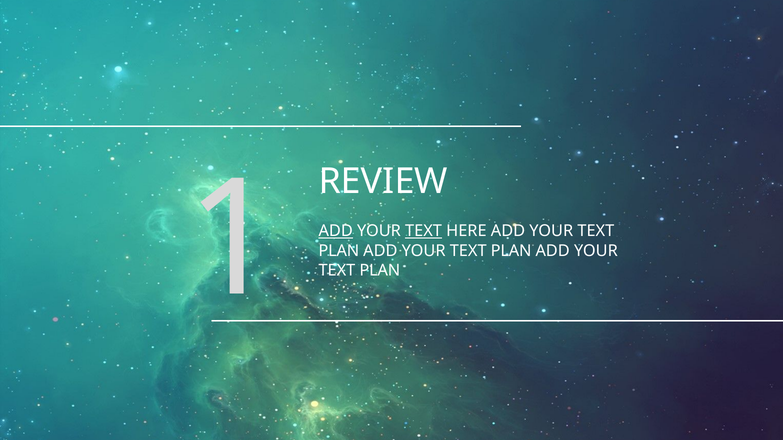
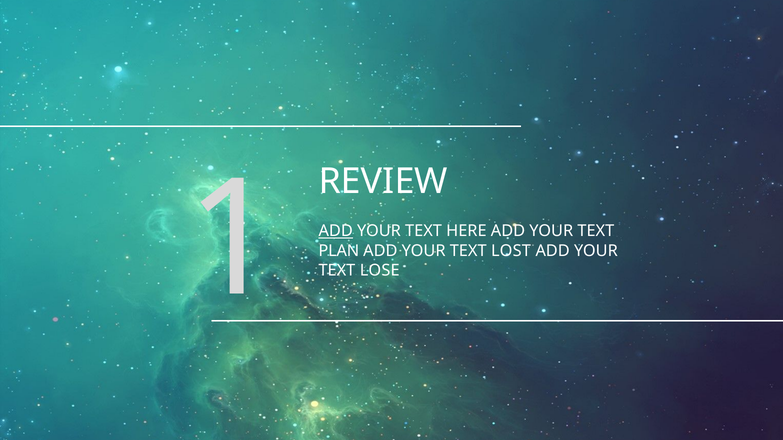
TEXT at (423, 231) underline: present -> none
PLAN at (511, 251): PLAN -> LOST
PLAN at (380, 270): PLAN -> LOSE
